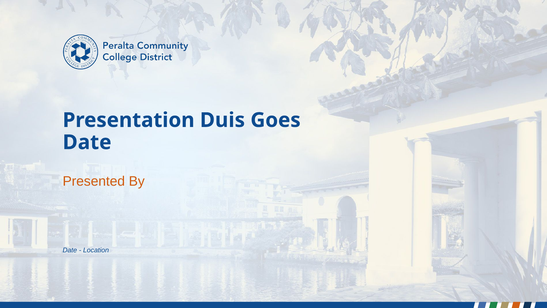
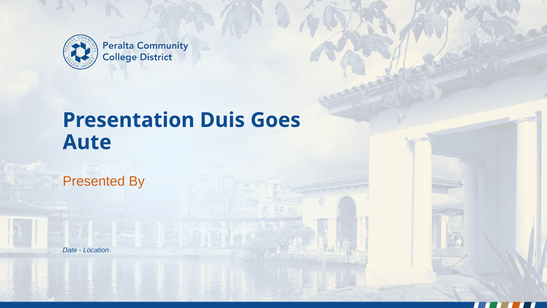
Date at (87, 142): Date -> Aute
